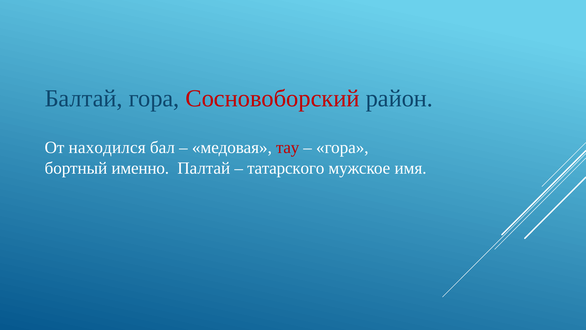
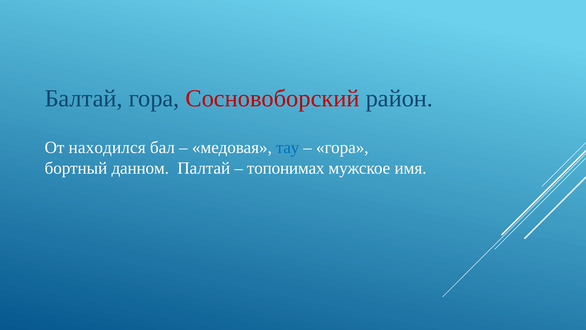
тау colour: red -> blue
именно: именно -> данном
татарского: татарского -> топонимах
